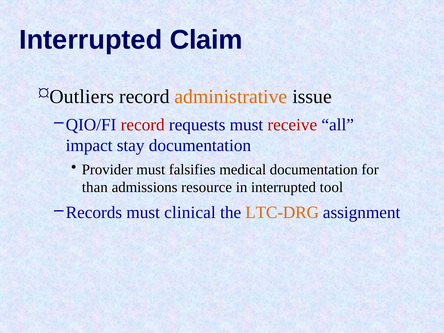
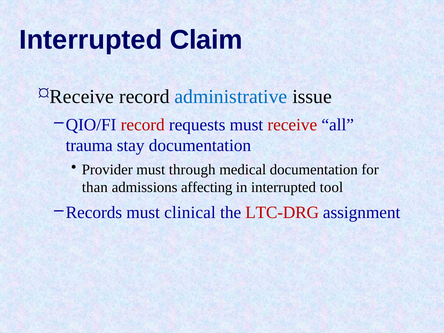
Outliers at (82, 97): Outliers -> Receive
administrative colour: orange -> blue
impact: impact -> trauma
falsifies: falsifies -> through
resource: resource -> affecting
LTC-DRG colour: orange -> red
